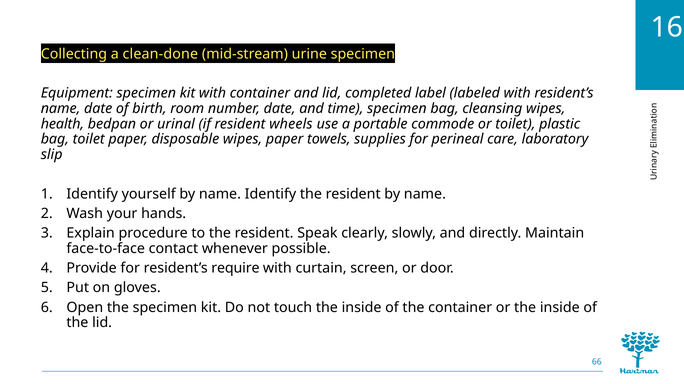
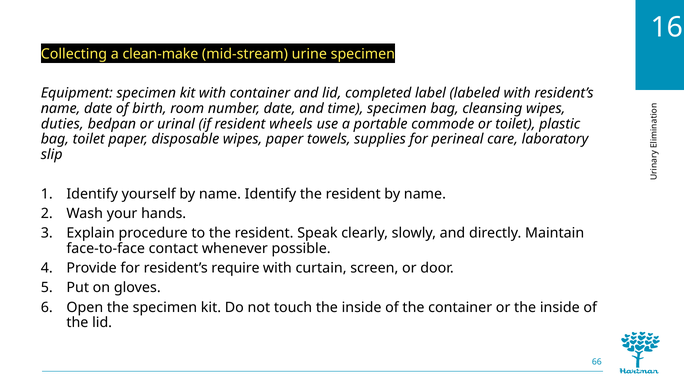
clean-done: clean-done -> clean-make
health: health -> duties
